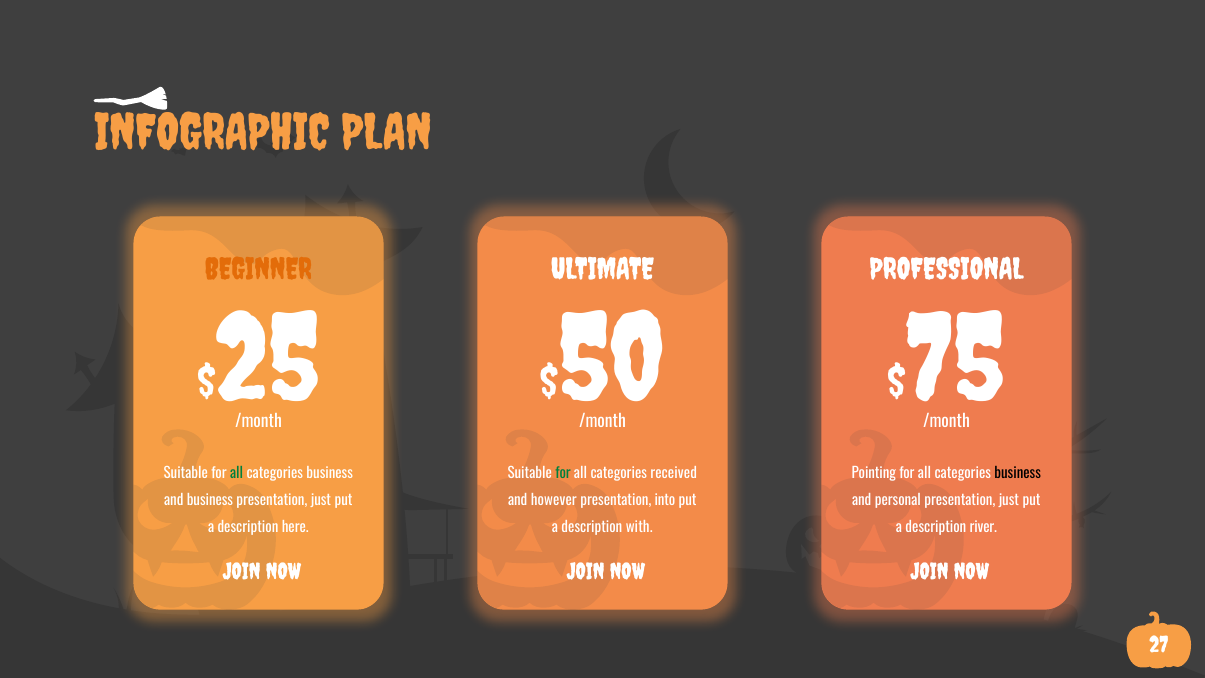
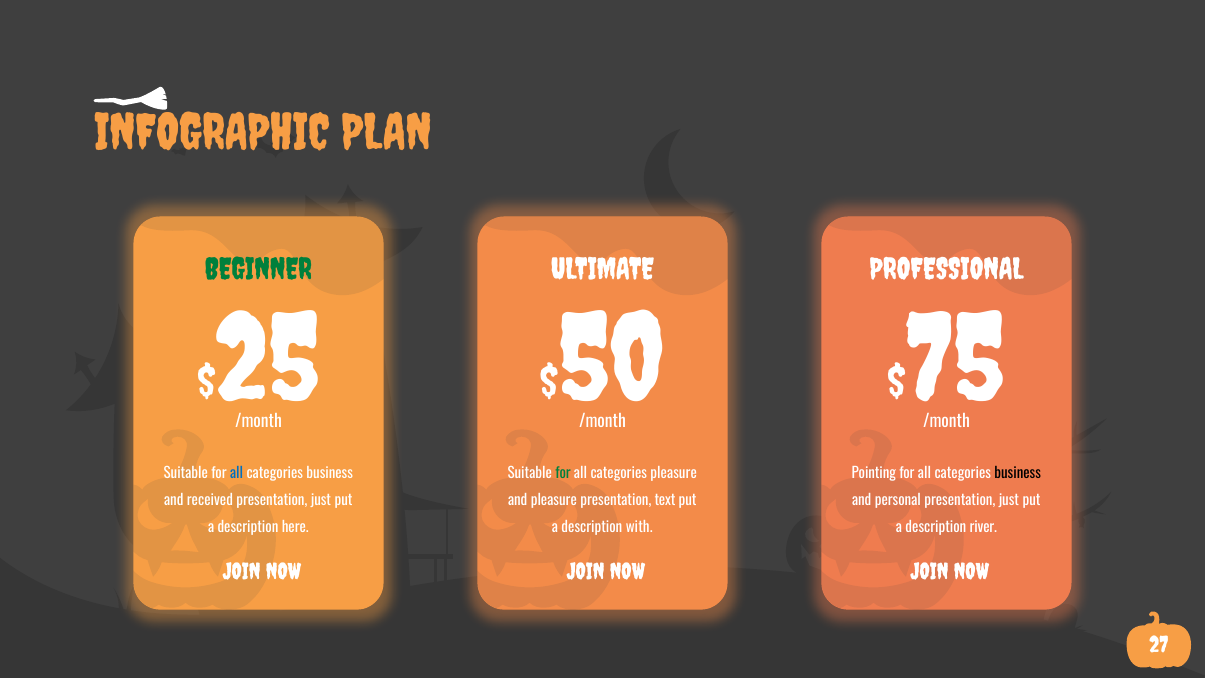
BEGINNER colour: orange -> green
all at (237, 474) colour: green -> blue
categories received: received -> pleasure
and business: business -> received
and however: however -> pleasure
into: into -> text
